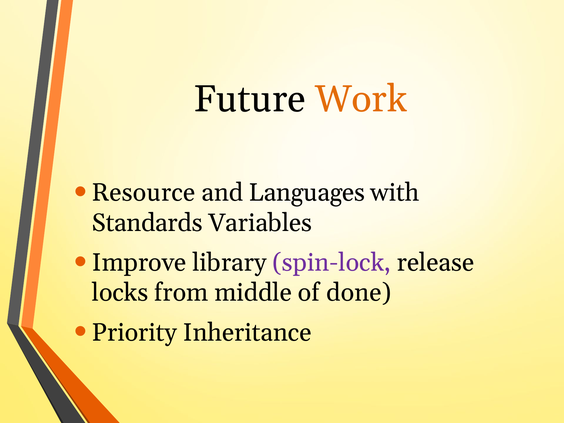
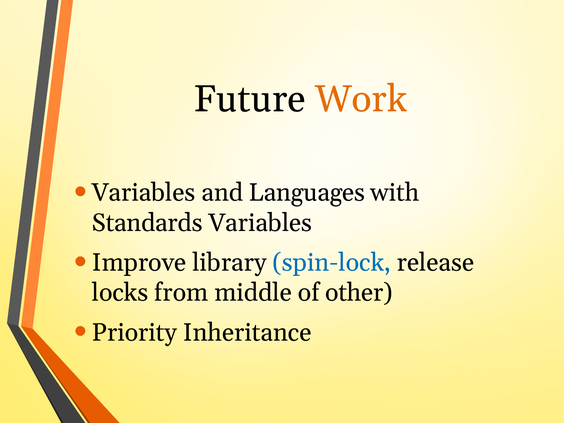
Resource at (144, 193): Resource -> Variables
spin-lock colour: purple -> blue
done: done -> other
